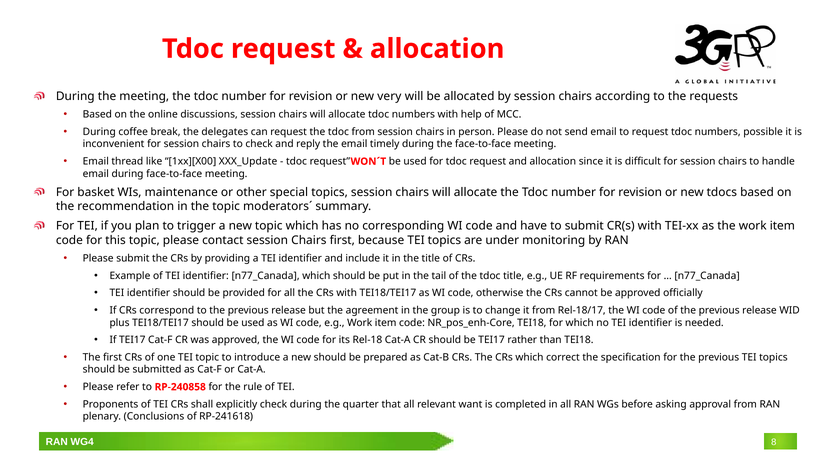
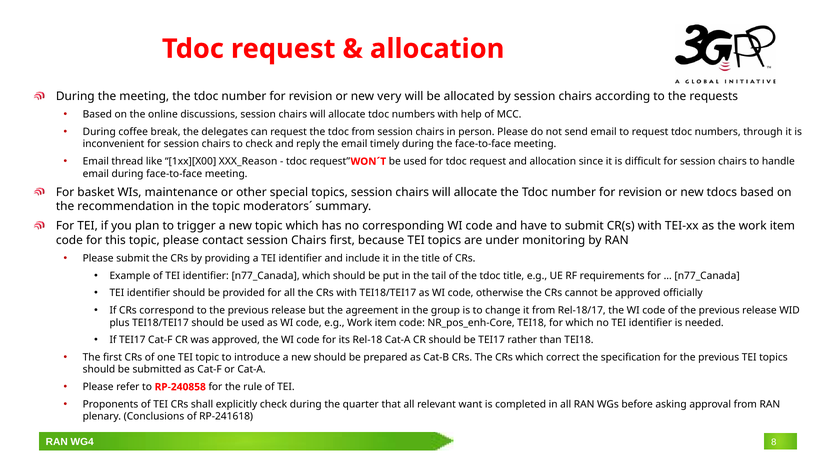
possible: possible -> through
XXX_Update: XXX_Update -> XXX_Reason
